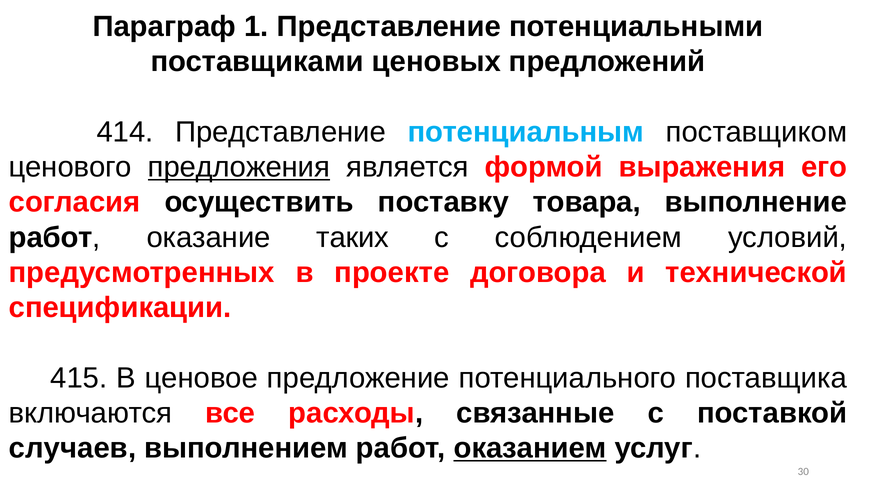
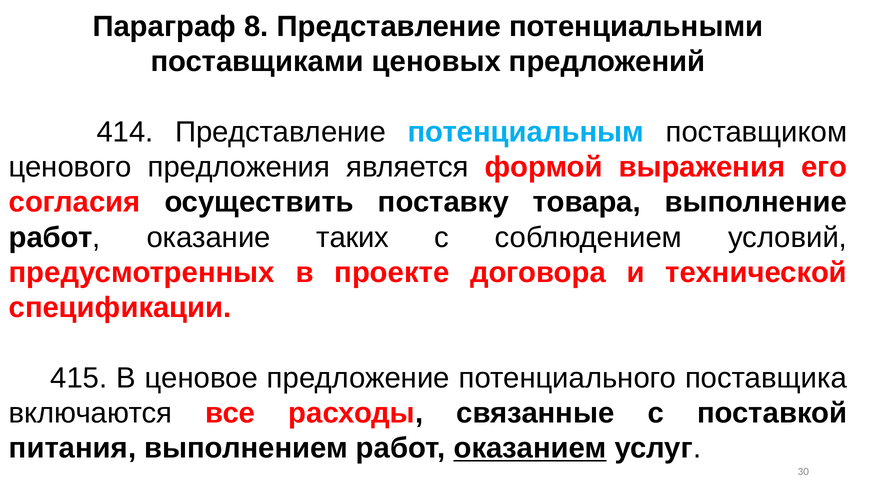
1: 1 -> 8
предложения underline: present -> none
случаев: случаев -> питания
